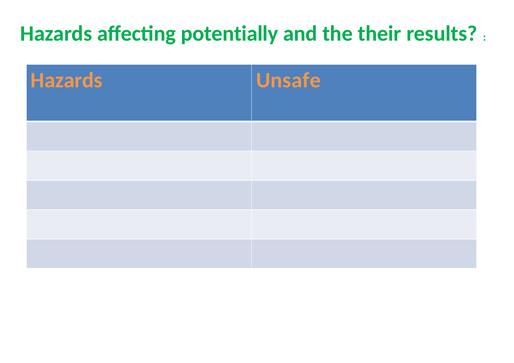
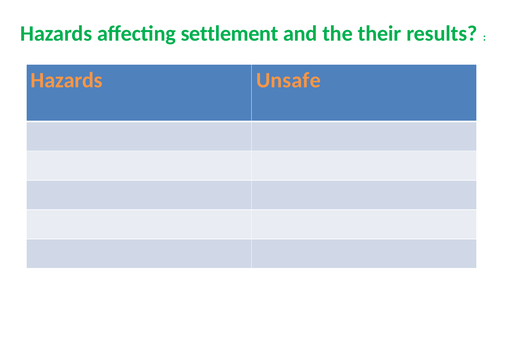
potentially: potentially -> settlement
